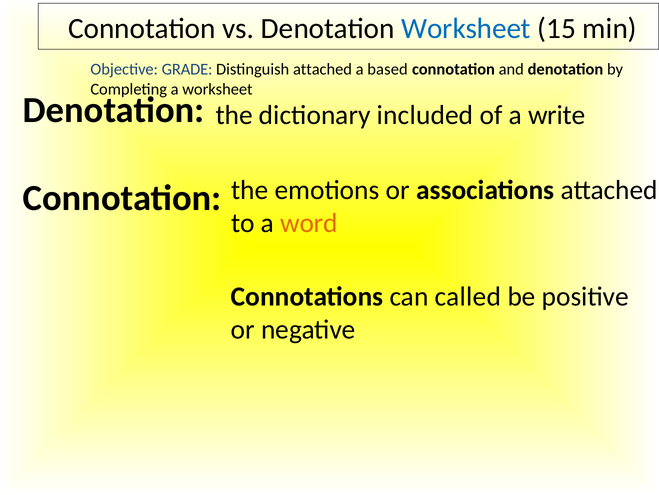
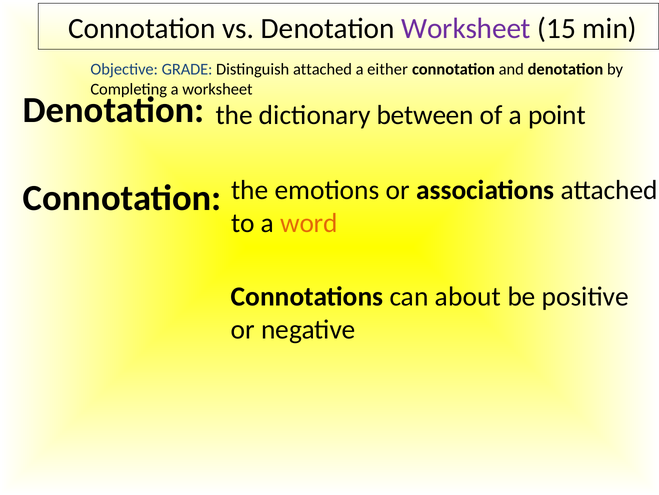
Worksheet at (466, 28) colour: blue -> purple
based: based -> either
included: included -> between
write: write -> point
called: called -> about
